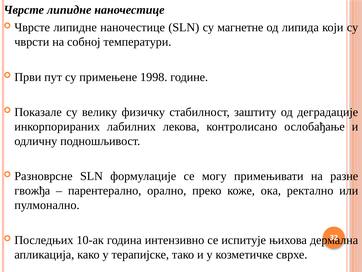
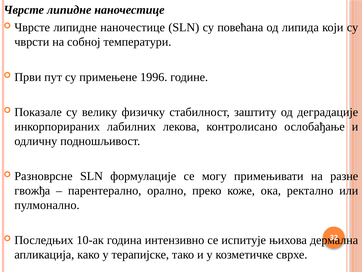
магнетне: магнетне -> повећана
1998: 1998 -> 1996
